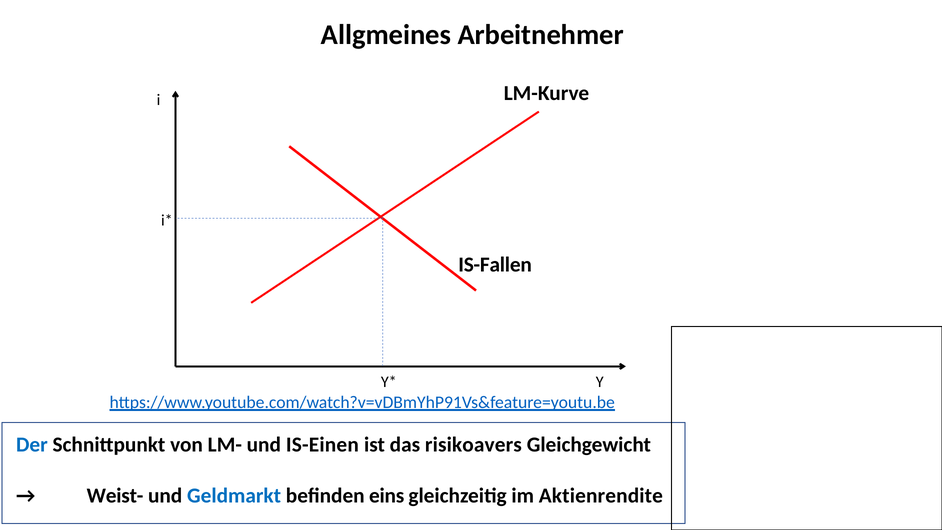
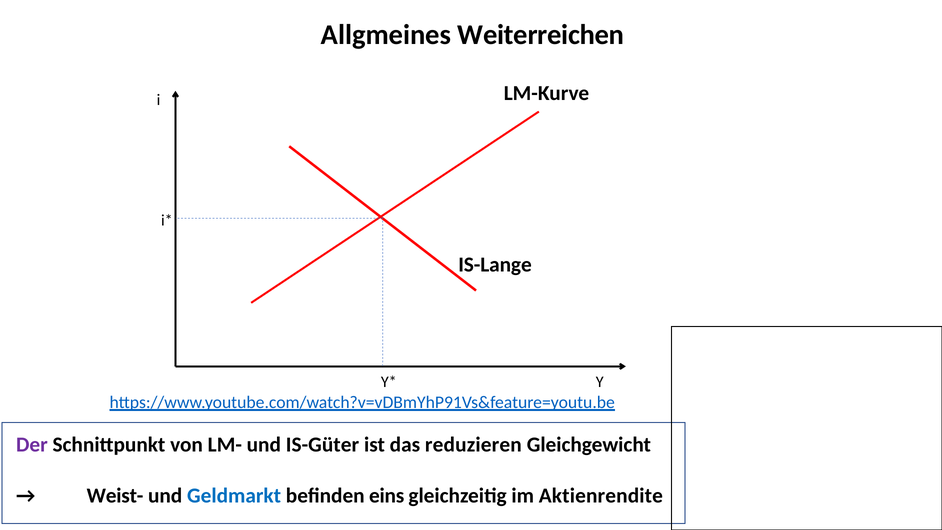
Arbeitnehmer: Arbeitnehmer -> Weiterreichen
IS-Fallen: IS-Fallen -> IS-Lange
Der colour: blue -> purple
IS-Einen: IS-Einen -> IS-Güter
risikoavers: risikoavers -> reduzieren
